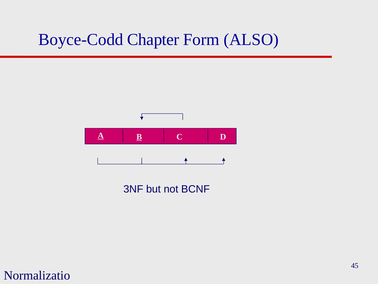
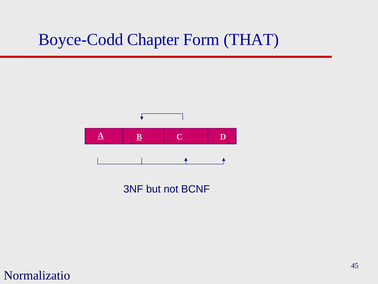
ALSO: ALSO -> THAT
